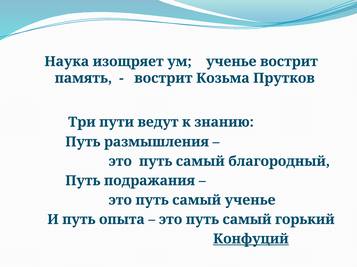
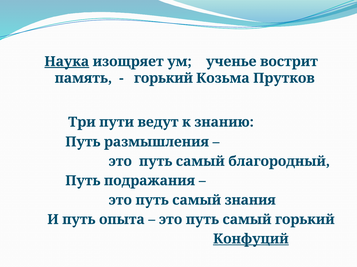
Наука underline: none -> present
вострит at (163, 78): вострит -> горький
самый ученье: ученье -> знания
